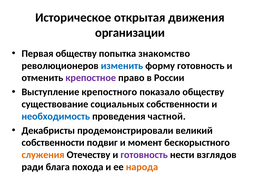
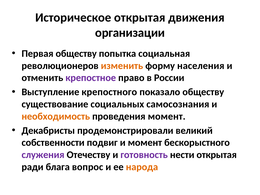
знакомство: знакомство -> социальная
изменить colour: blue -> orange
форму готовность: готовность -> населения
социальных собственности: собственности -> самосознания
необходимость colour: blue -> orange
проведения частной: частной -> момент
служения colour: orange -> purple
нести взглядов: взглядов -> открытая
похода: похода -> вопрос
